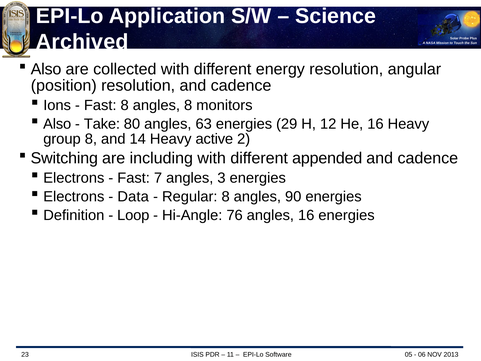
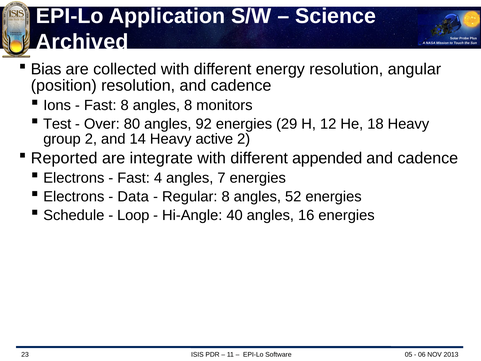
Also at (46, 69): Also -> Bias
Also at (57, 124): Also -> Test
Take: Take -> Over
63: 63 -> 92
He 16: 16 -> 18
group 8: 8 -> 2
Switching: Switching -> Reported
including: including -> integrate
7: 7 -> 4
3: 3 -> 7
90: 90 -> 52
Definition: Definition -> Schedule
76: 76 -> 40
